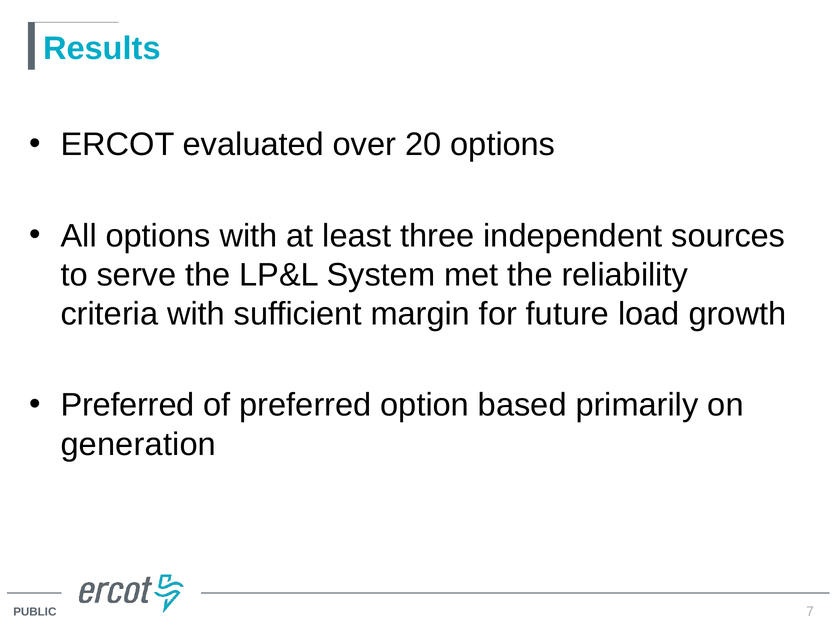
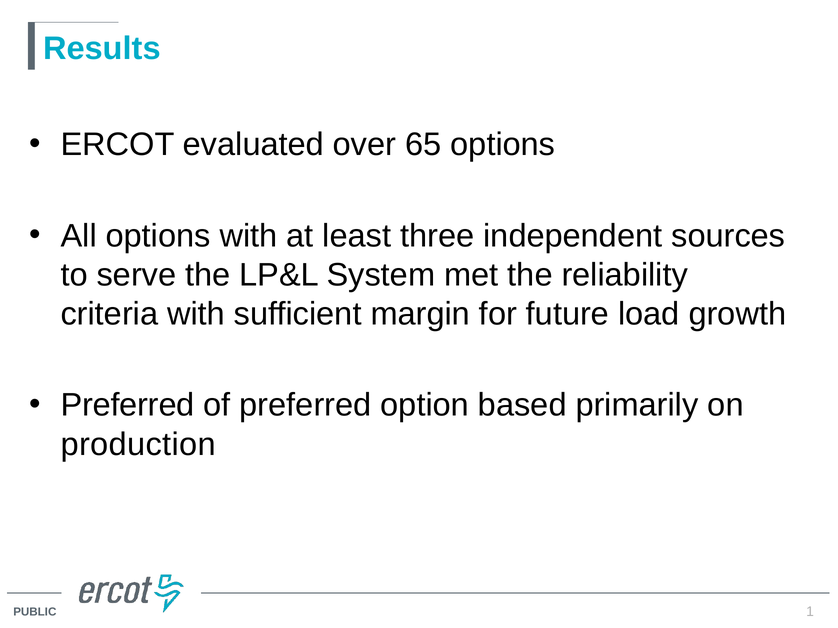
20: 20 -> 65
generation: generation -> production
7: 7 -> 1
